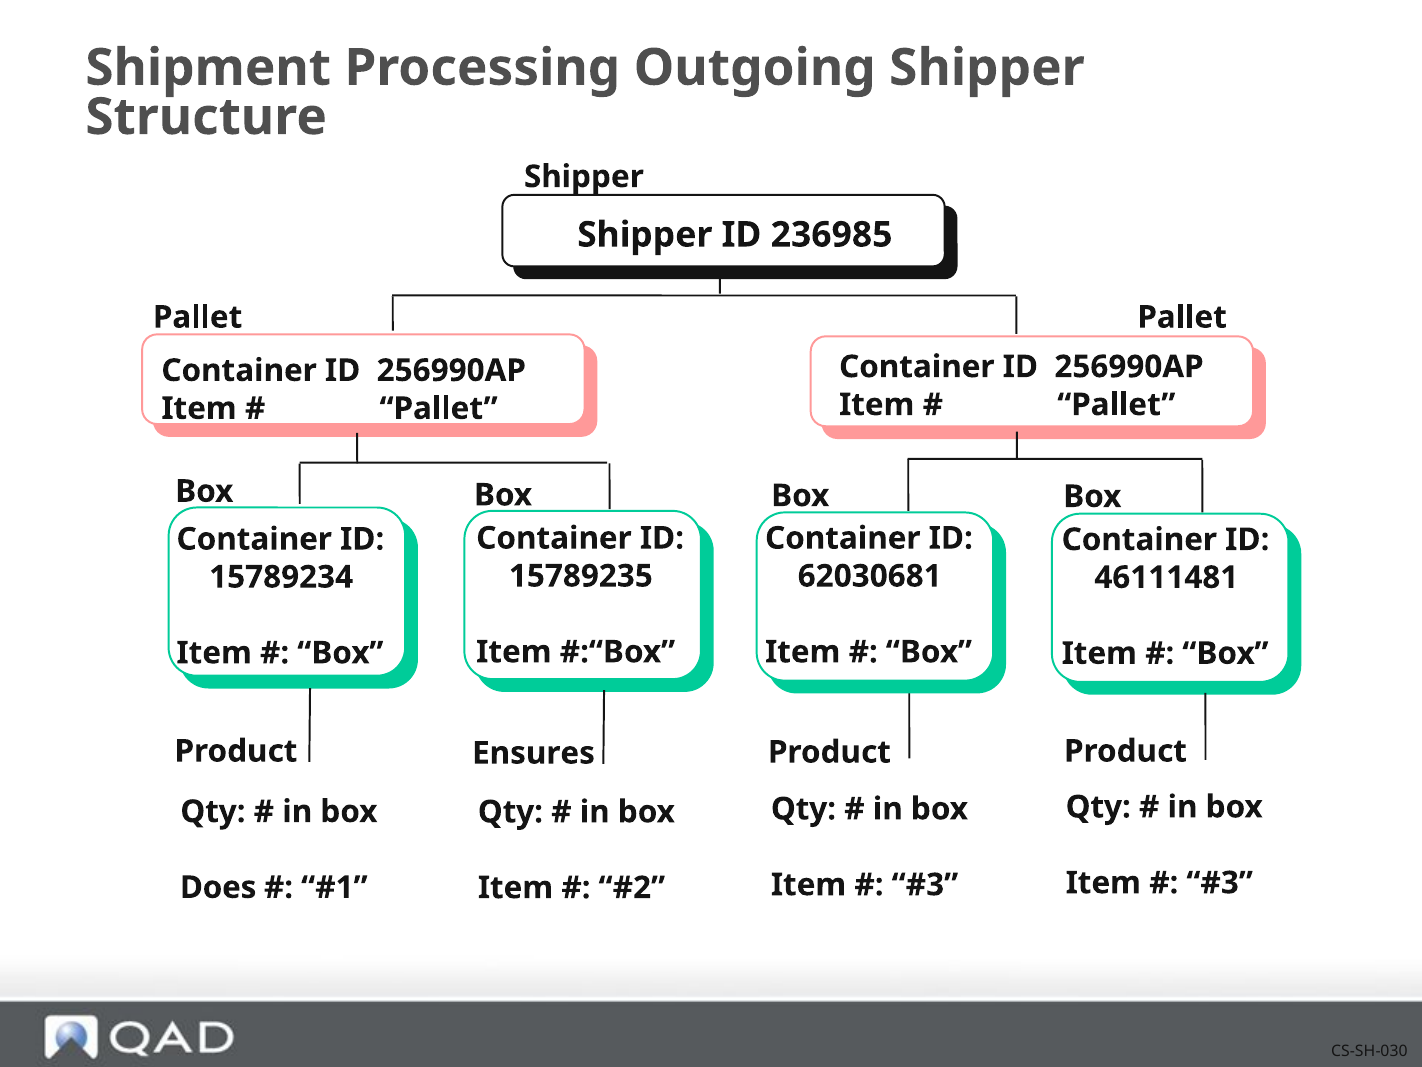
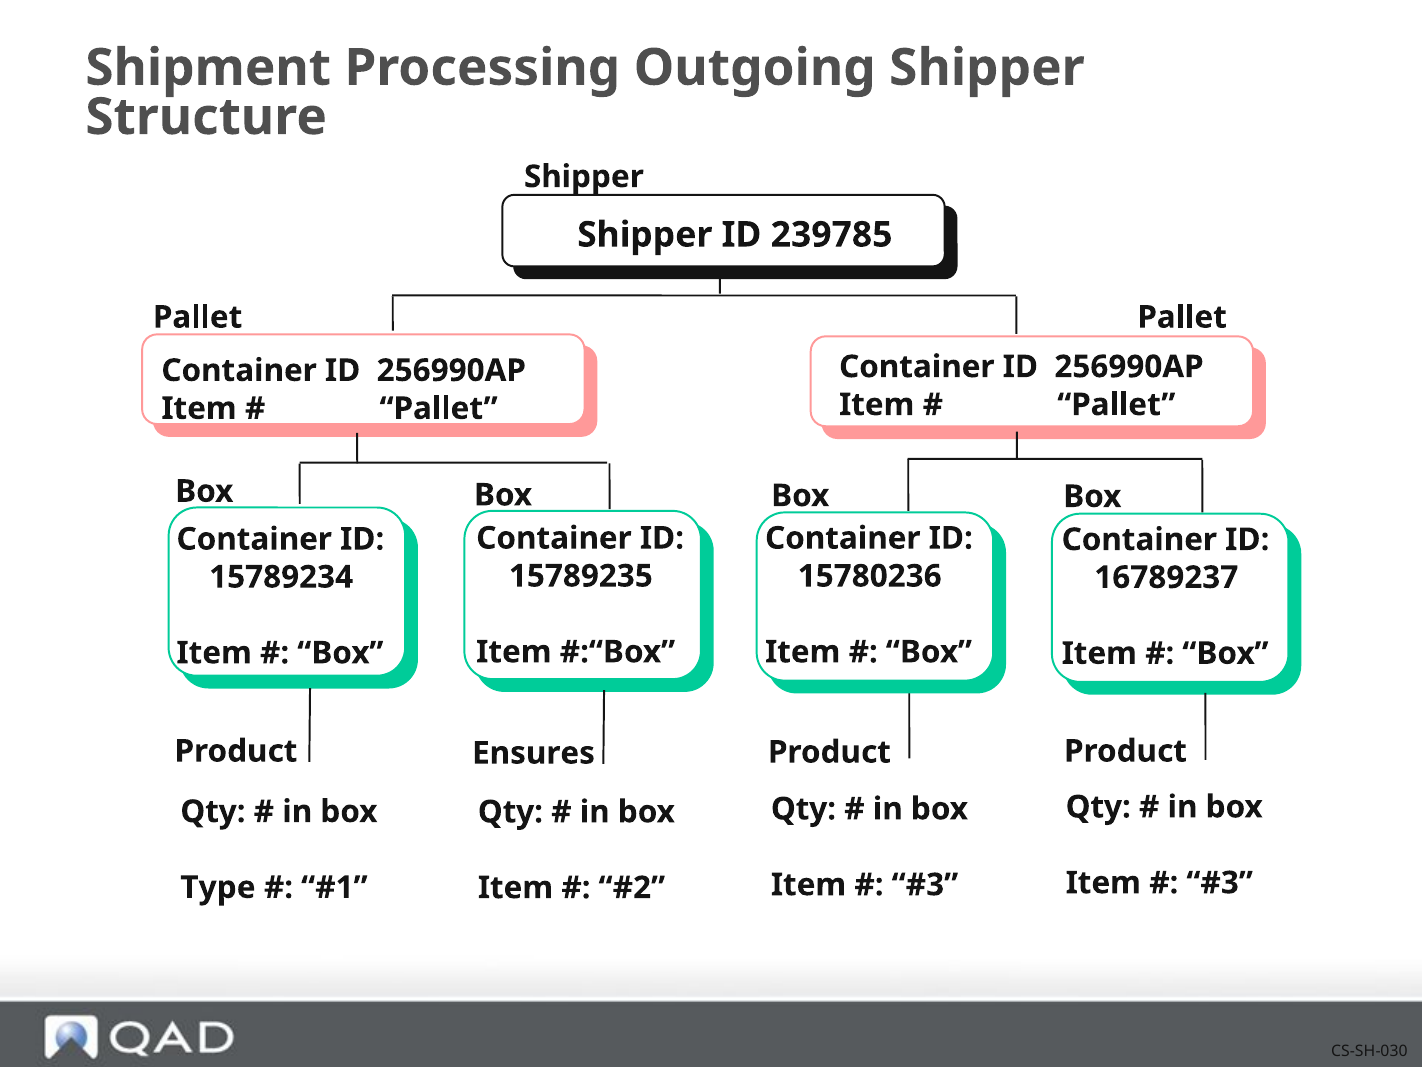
236985: 236985 -> 239785
62030681: 62030681 -> 15780236
46111481: 46111481 -> 16789237
Does: Does -> Type
